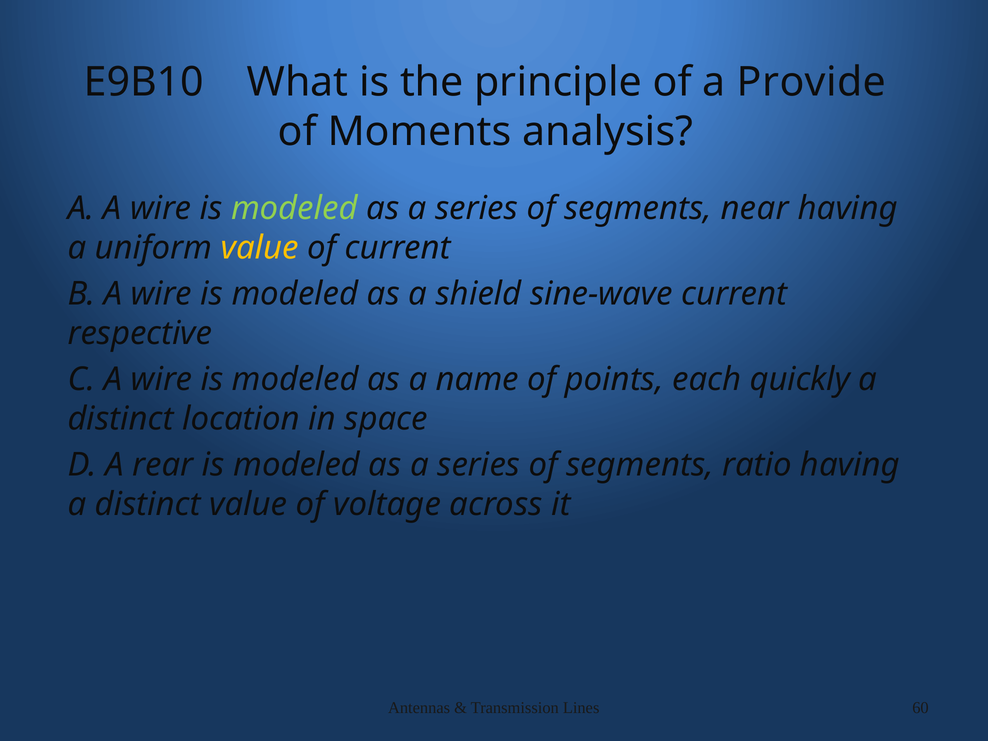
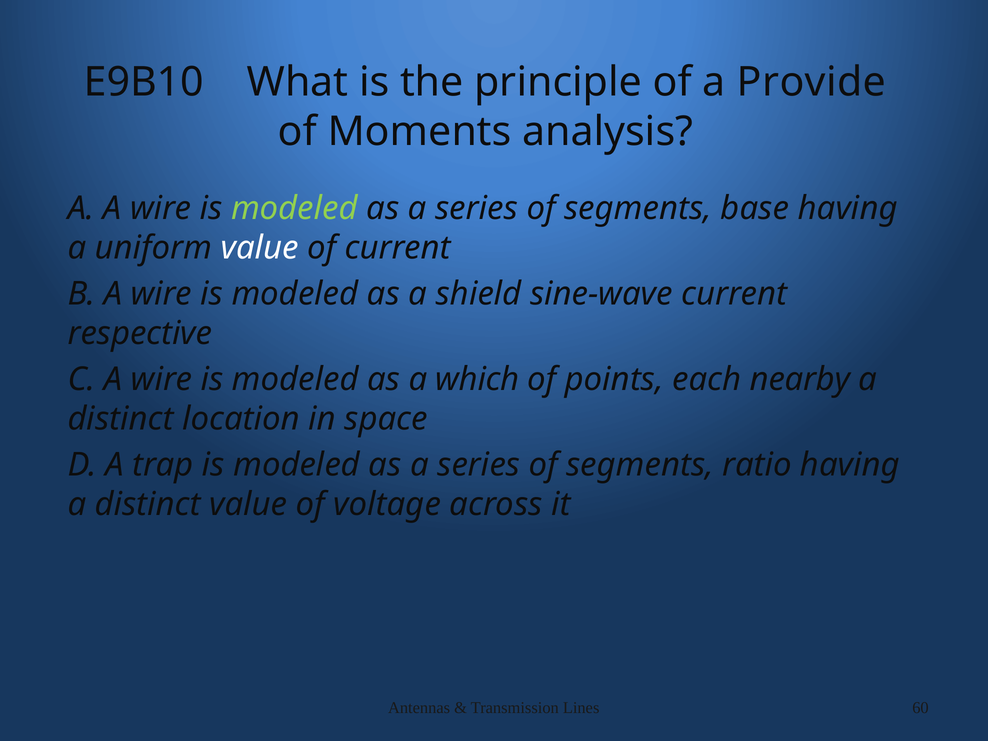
near: near -> base
value at (260, 248) colour: yellow -> white
name: name -> which
quickly: quickly -> nearby
rear: rear -> trap
